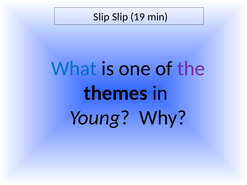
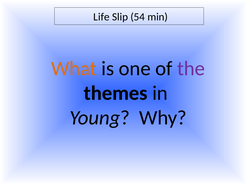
Slip at (101, 17): Slip -> Life
19: 19 -> 54
What colour: blue -> orange
